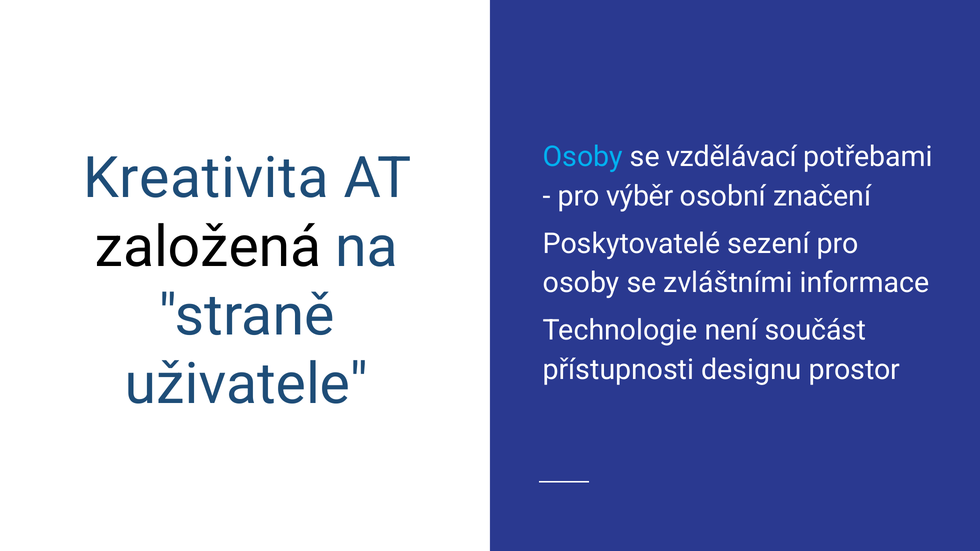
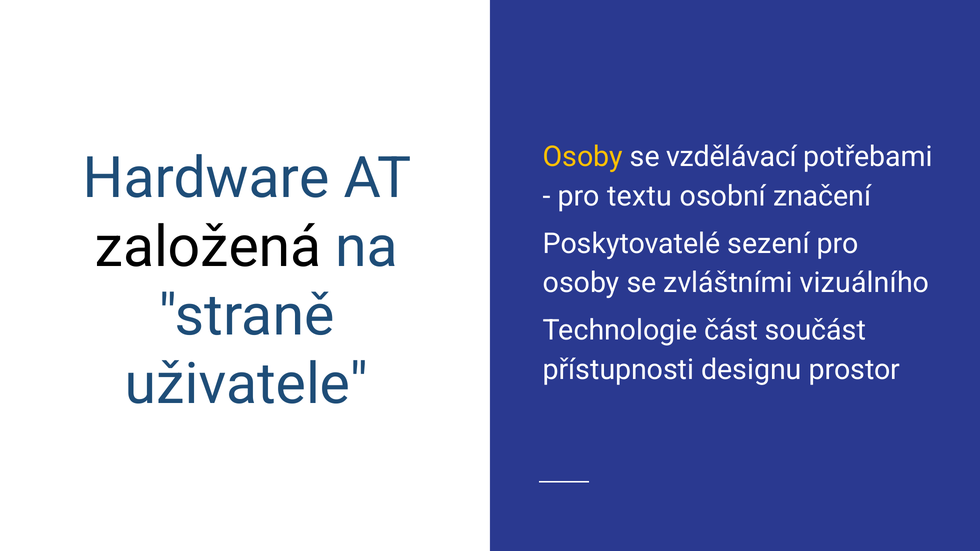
Osoby at (583, 157) colour: light blue -> yellow
Kreativita: Kreativita -> Hardware
výběr: výběr -> textu
informace: informace -> vizuálního
není: není -> část
